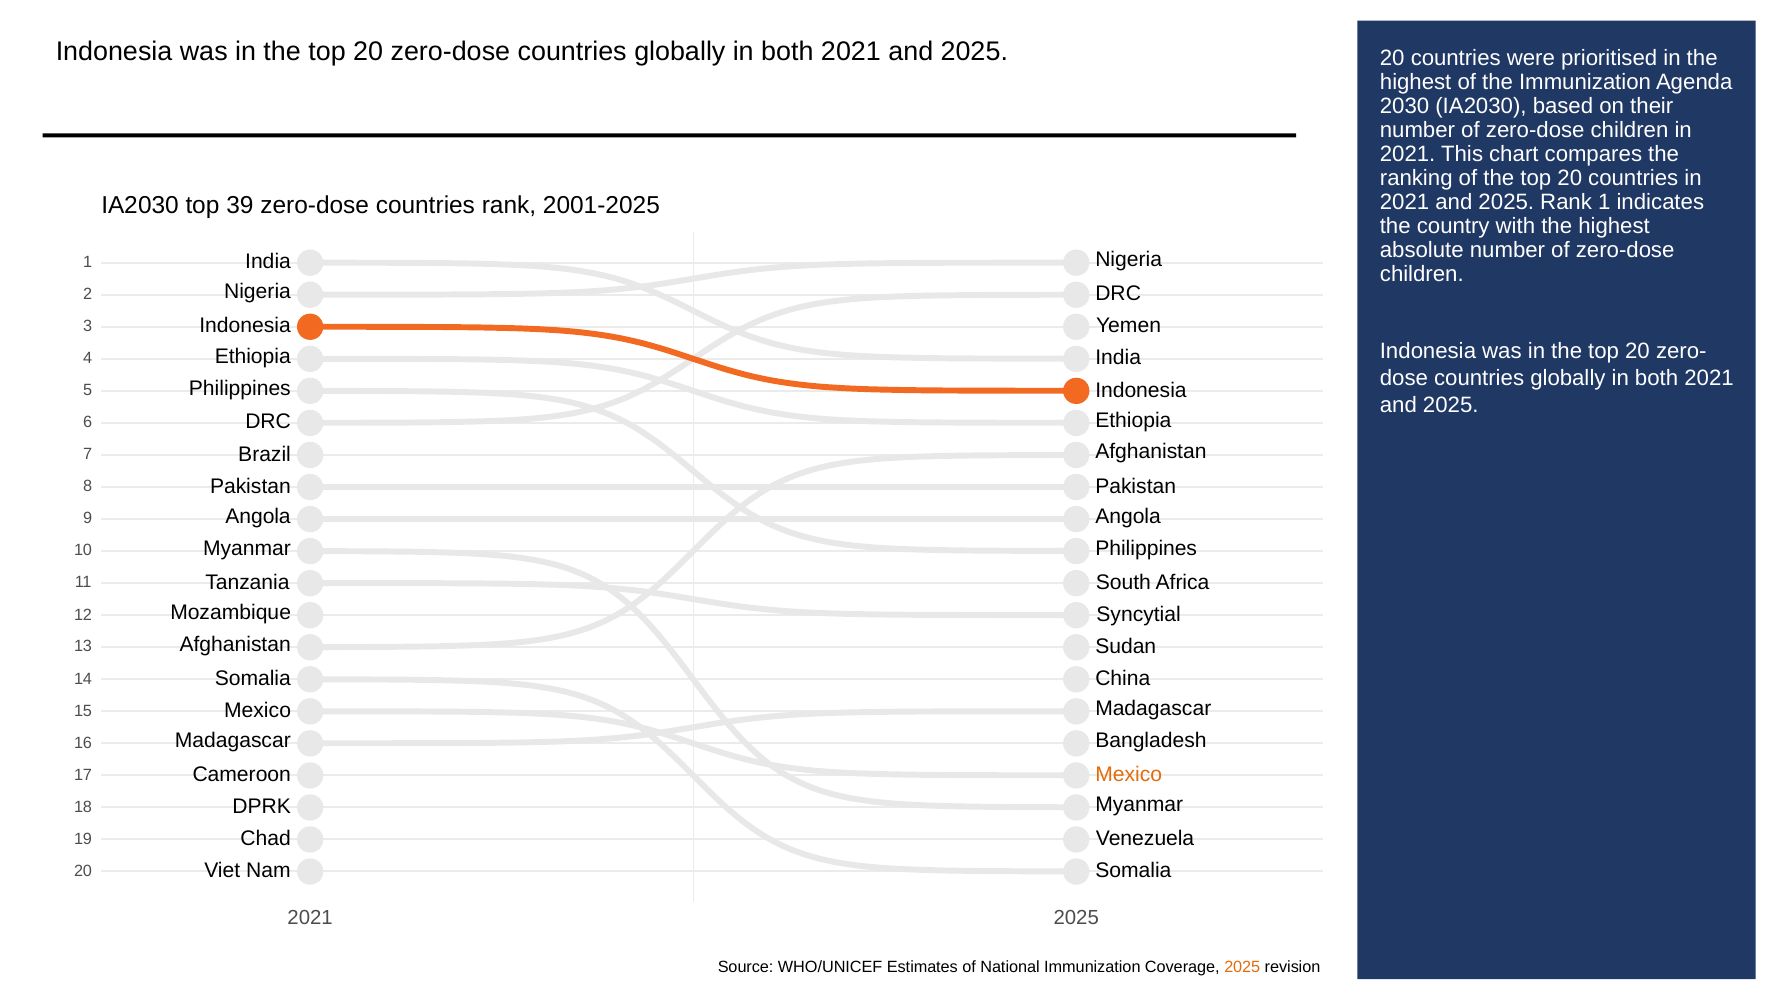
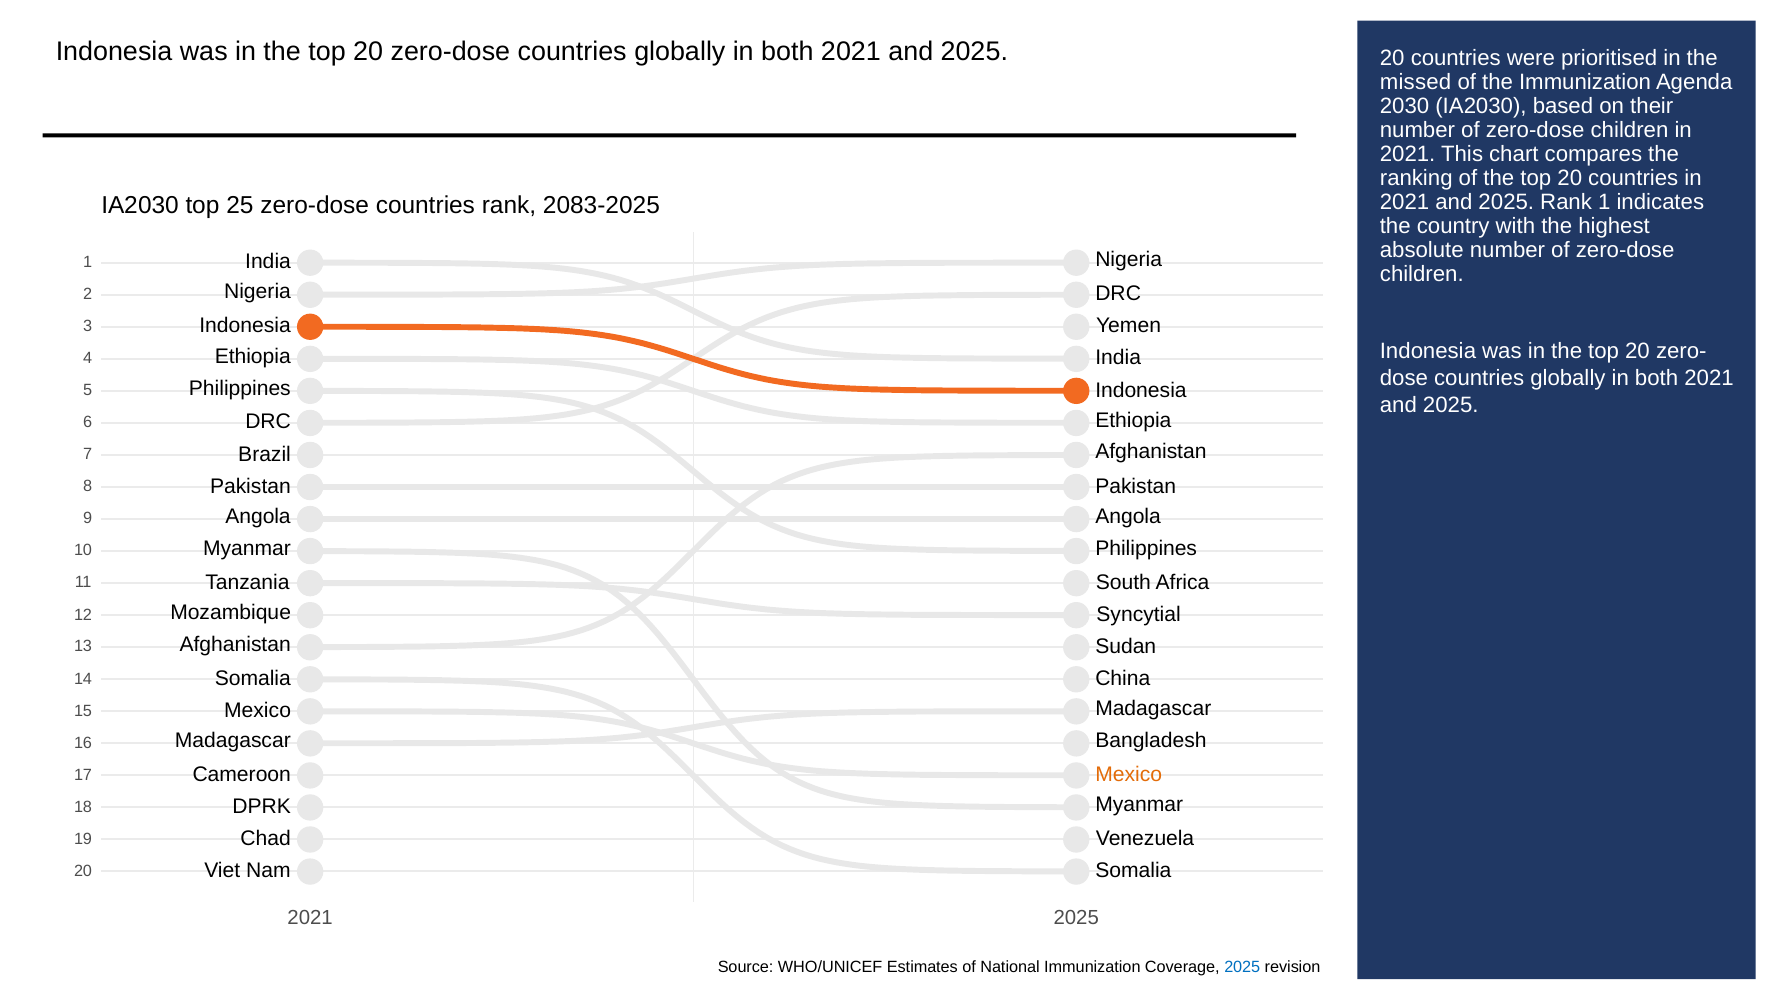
highest at (1416, 82): highest -> missed
39: 39 -> 25
2001-2025: 2001-2025 -> 2083-2025
2025 at (1242, 968) colour: orange -> blue
